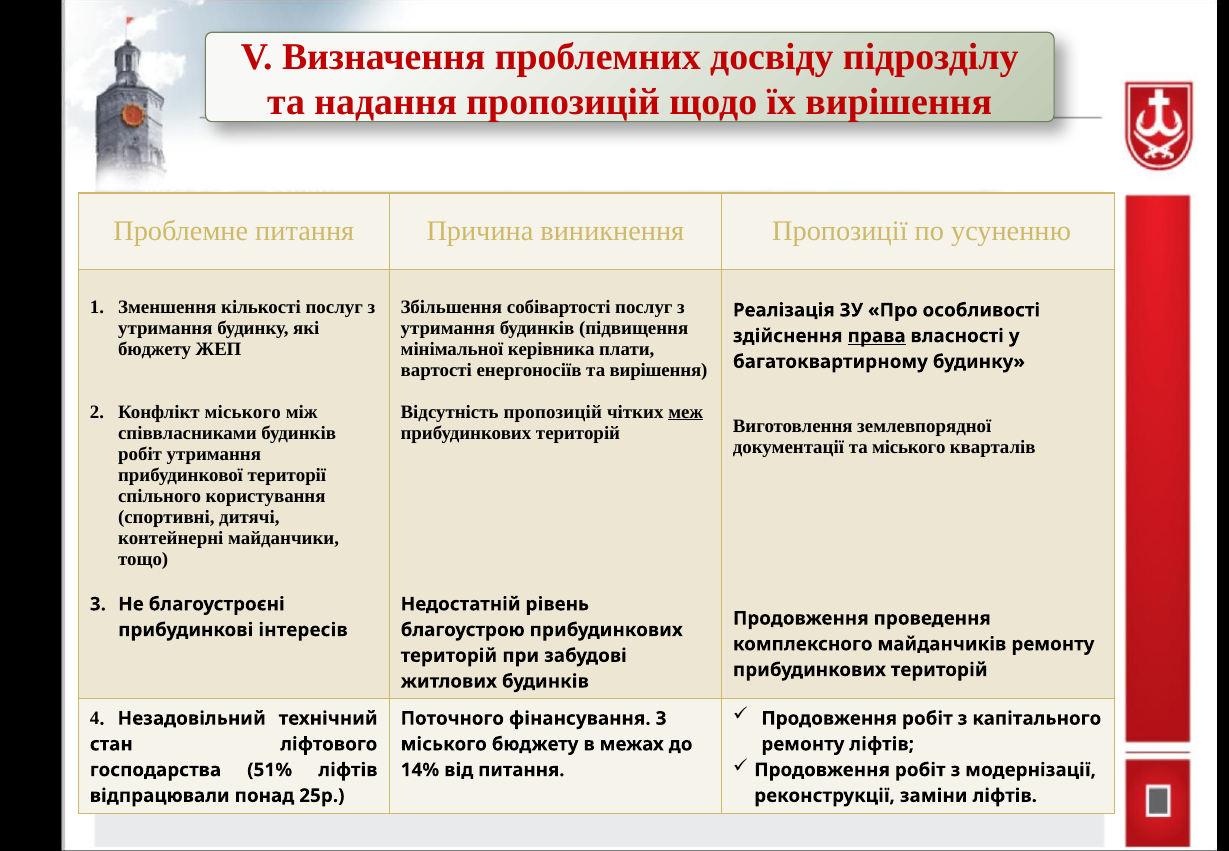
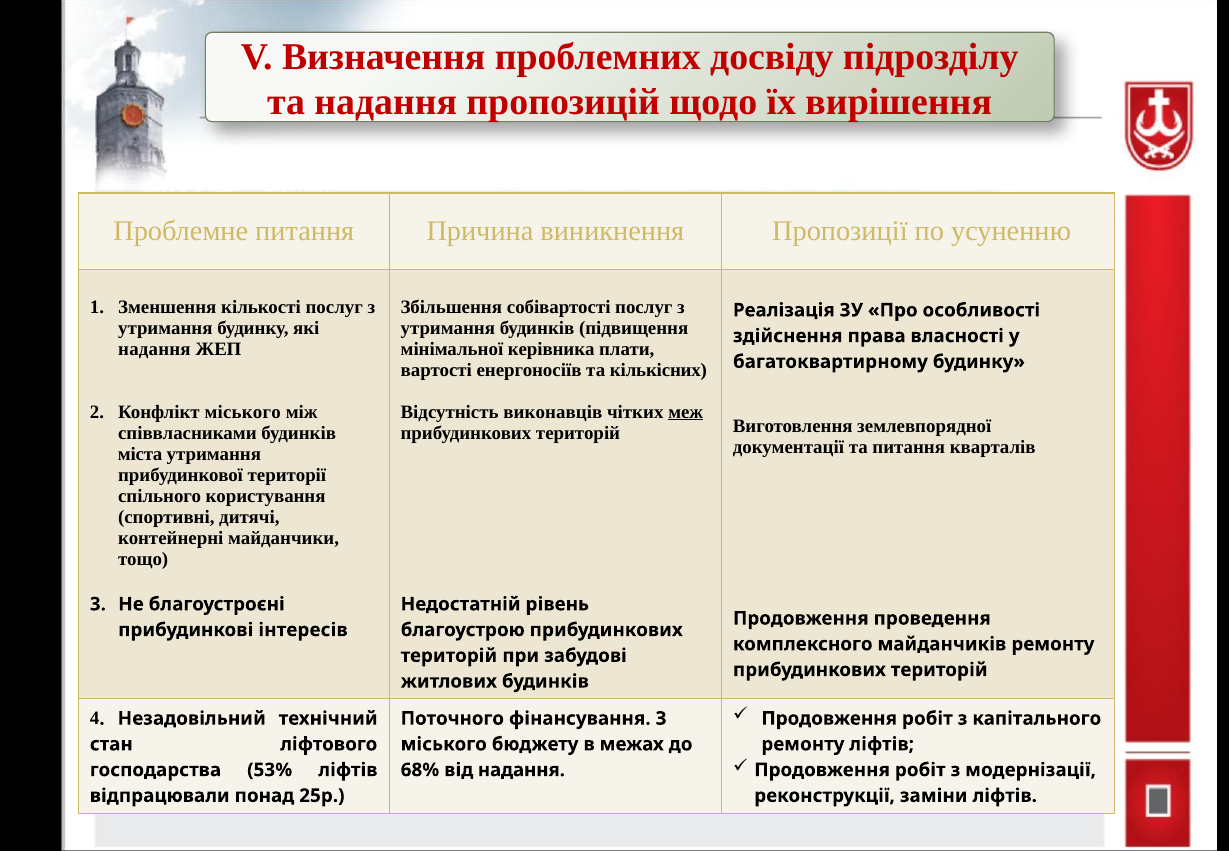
права underline: present -> none
бюджету at (155, 349): бюджету -> надання
та вирішення: вирішення -> кількісних
Відсутність пропозицій: пропозицій -> виконавців
та міського: міського -> питання
робіт at (140, 454): робіт -> міста
51%: 51% -> 53%
14%: 14% -> 68%
від питання: питання -> надання
